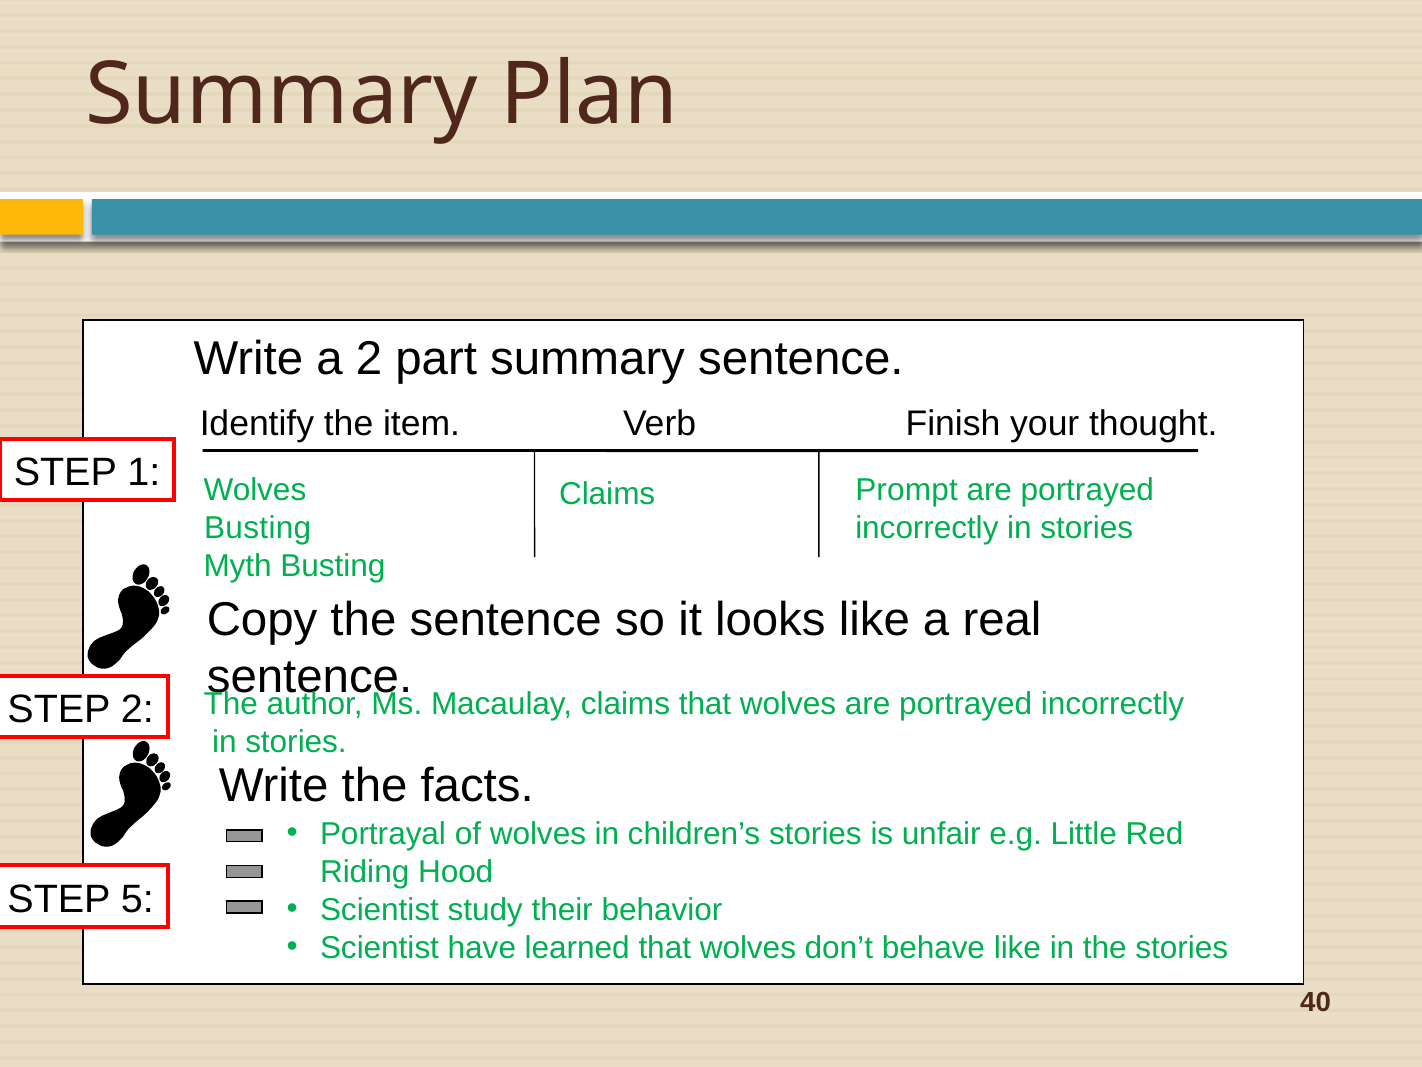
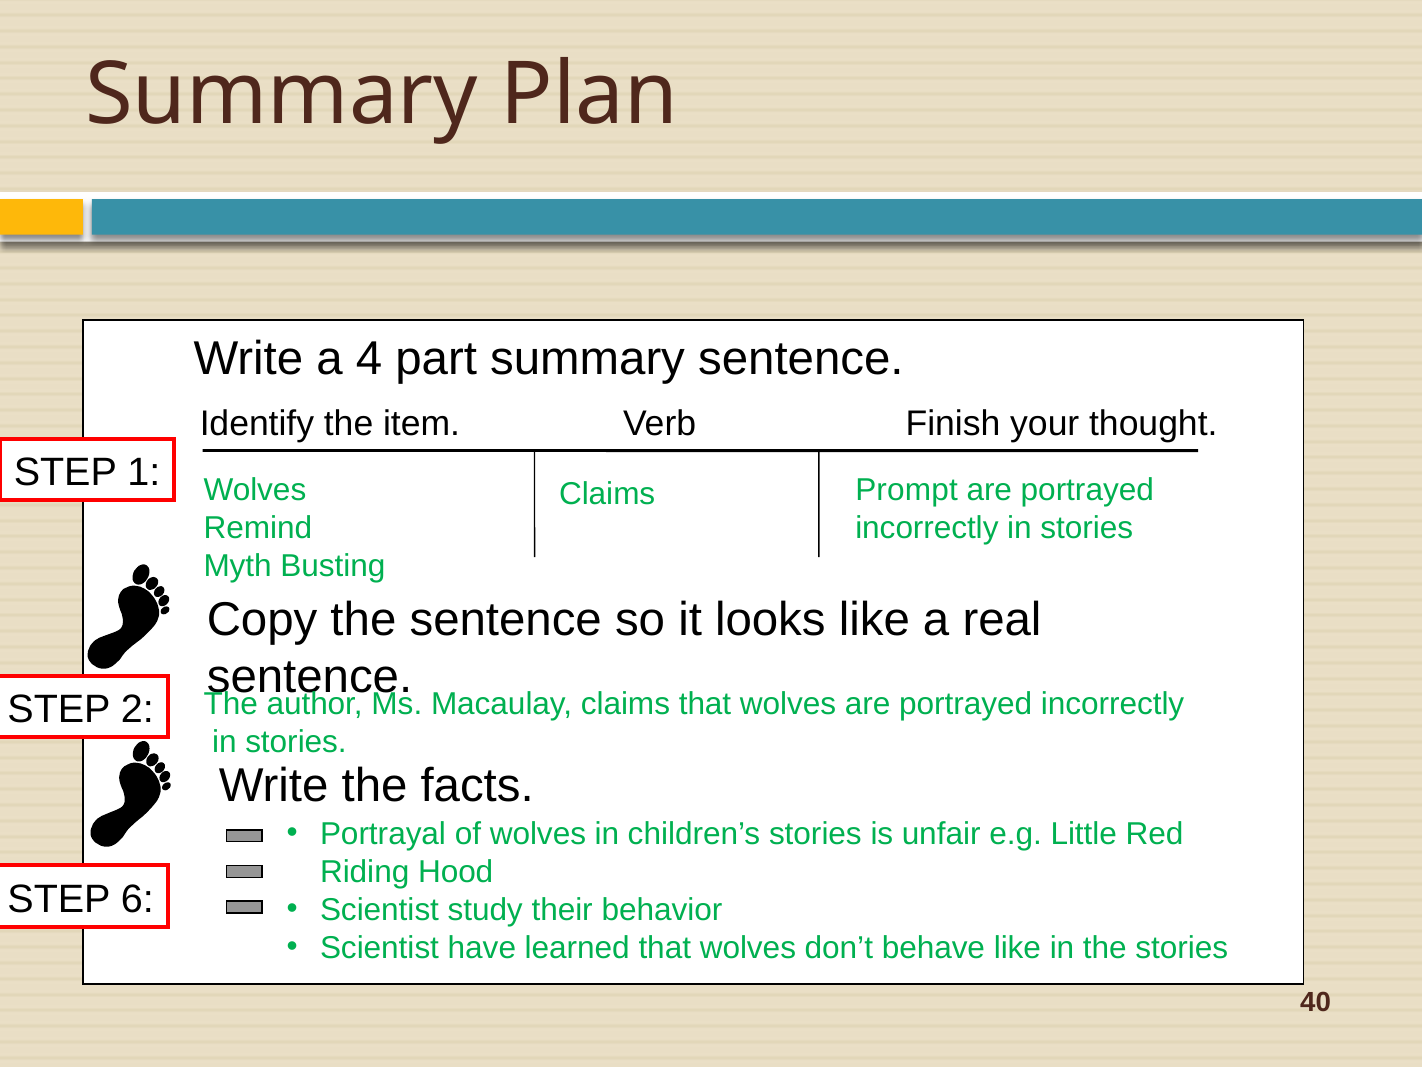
a 2: 2 -> 4
Busting at (258, 528): Busting -> Remind
5: 5 -> 6
